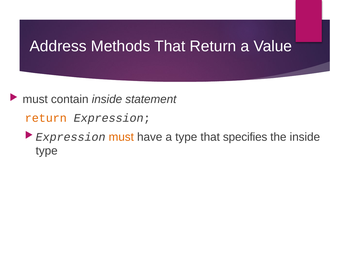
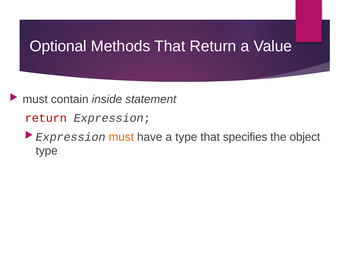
Address: Address -> Optional
return at (46, 118) colour: orange -> red
the inside: inside -> object
